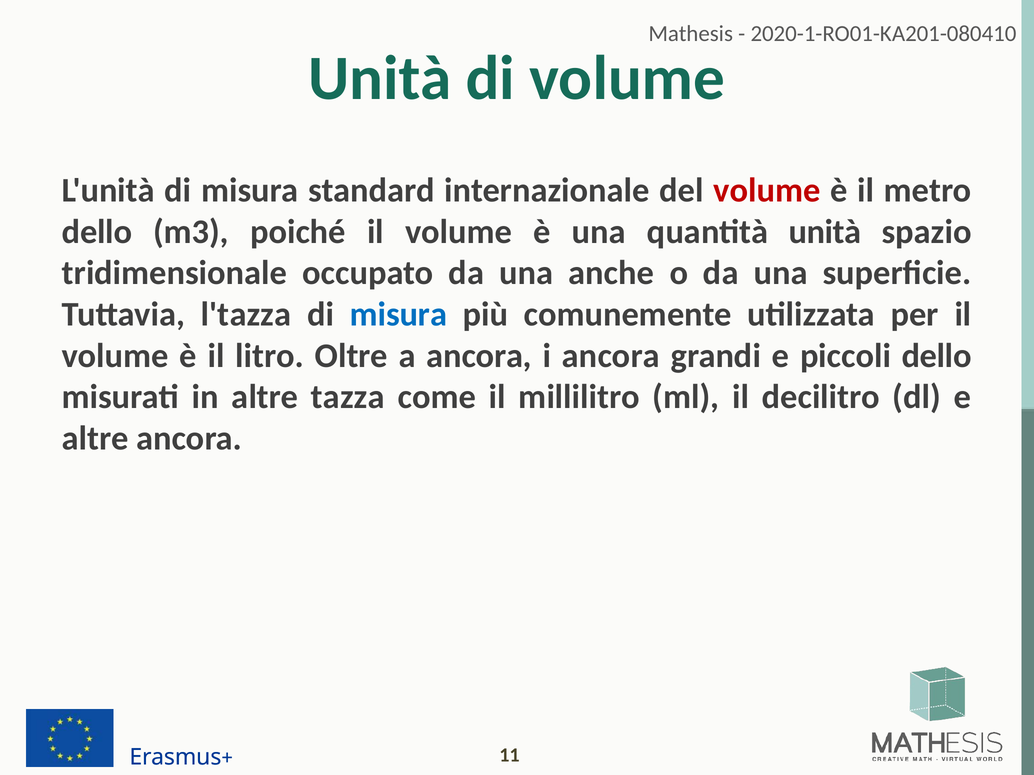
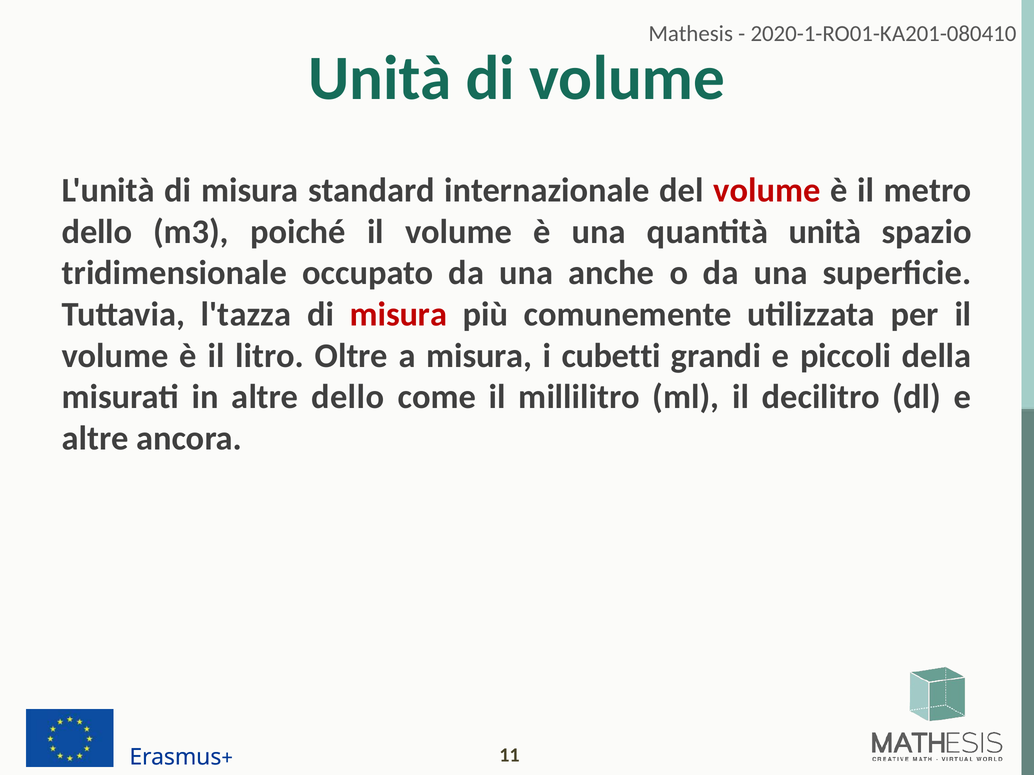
misura at (398, 315) colour: blue -> red
a ancora: ancora -> misura
i ancora: ancora -> cubetti
piccoli dello: dello -> della
altre tazza: tazza -> dello
